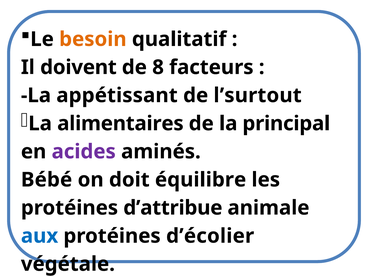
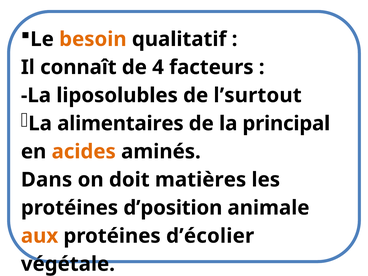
doivent: doivent -> connaît
8: 8 -> 4
appétissant: appétissant -> liposolubles
acides colour: purple -> orange
Bébé: Bébé -> Dans
équilibre: équilibre -> matières
d’attribue: d’attribue -> d’position
aux colour: blue -> orange
